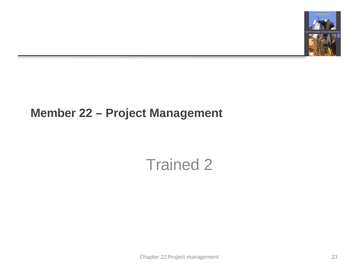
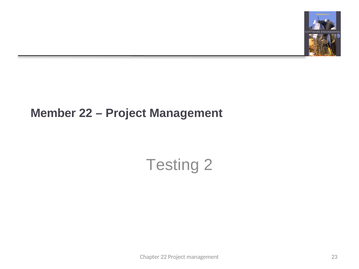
Trained: Trained -> Testing
